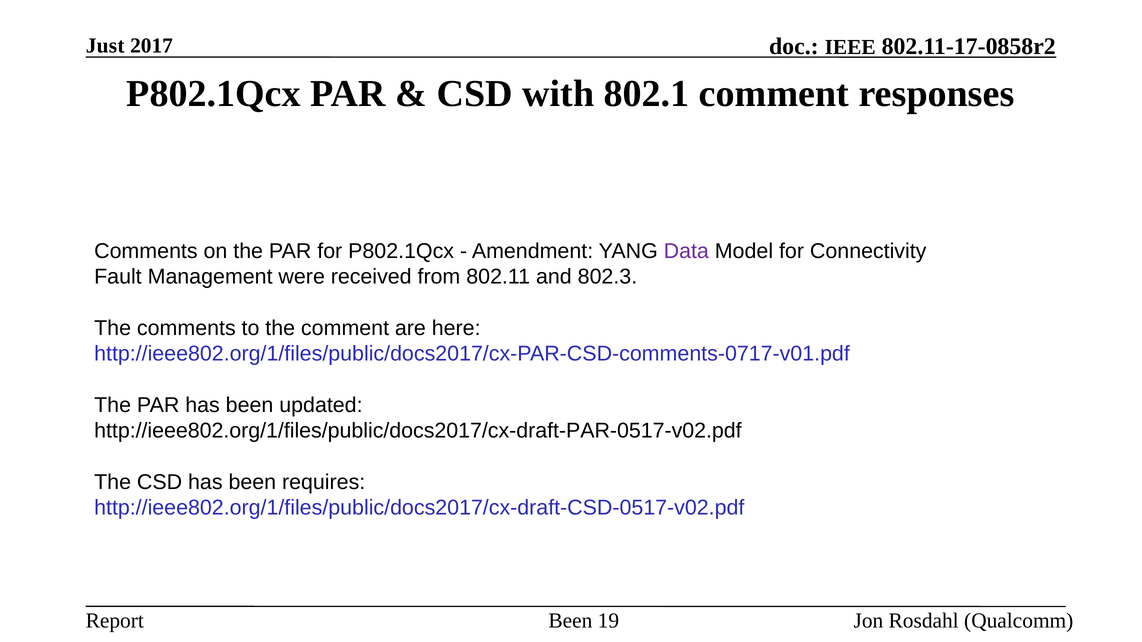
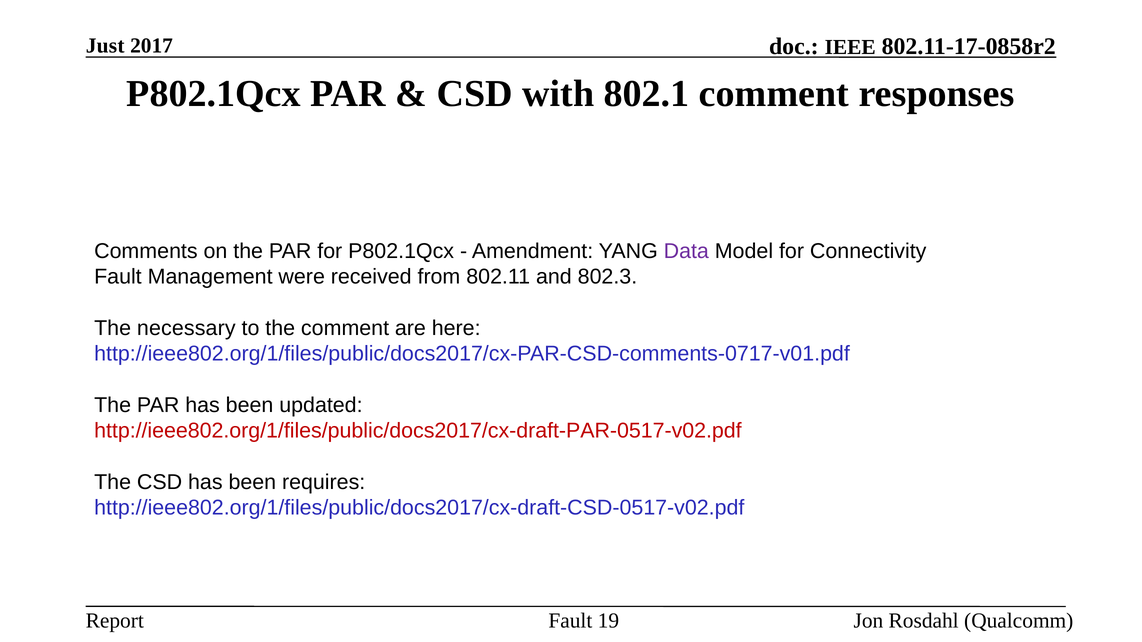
The comments: comments -> necessary
http://ieee802.org/1/files/public/docs2017/cx-draft-PAR-0517-v02.pdf colour: black -> red
Been at (570, 621): Been -> Fault
